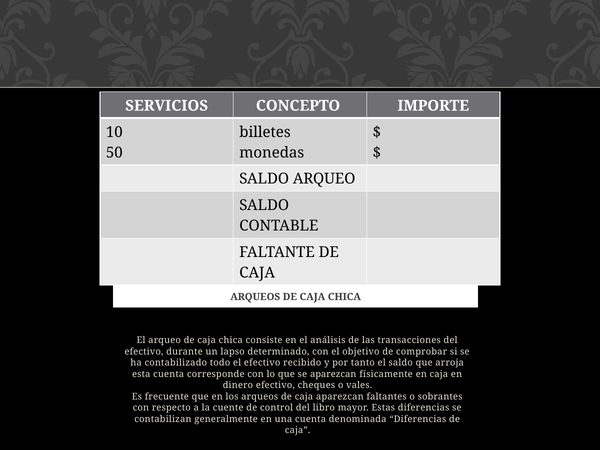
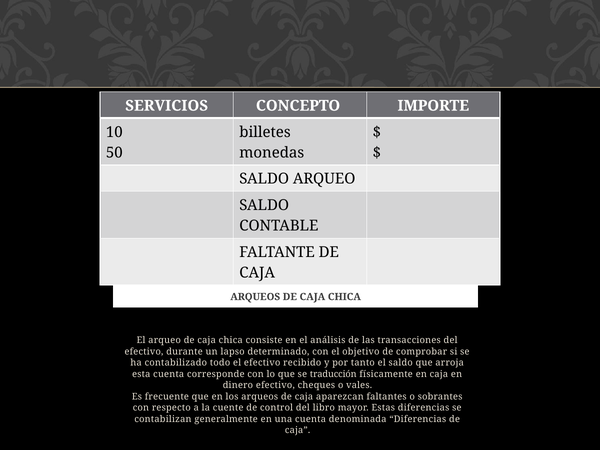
se aparezcan: aparezcan -> traducción
